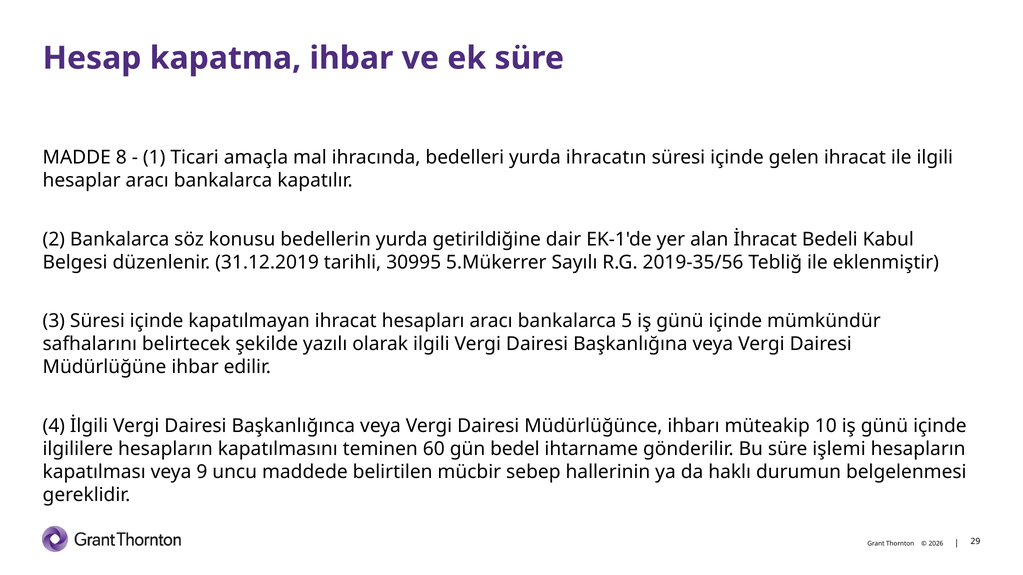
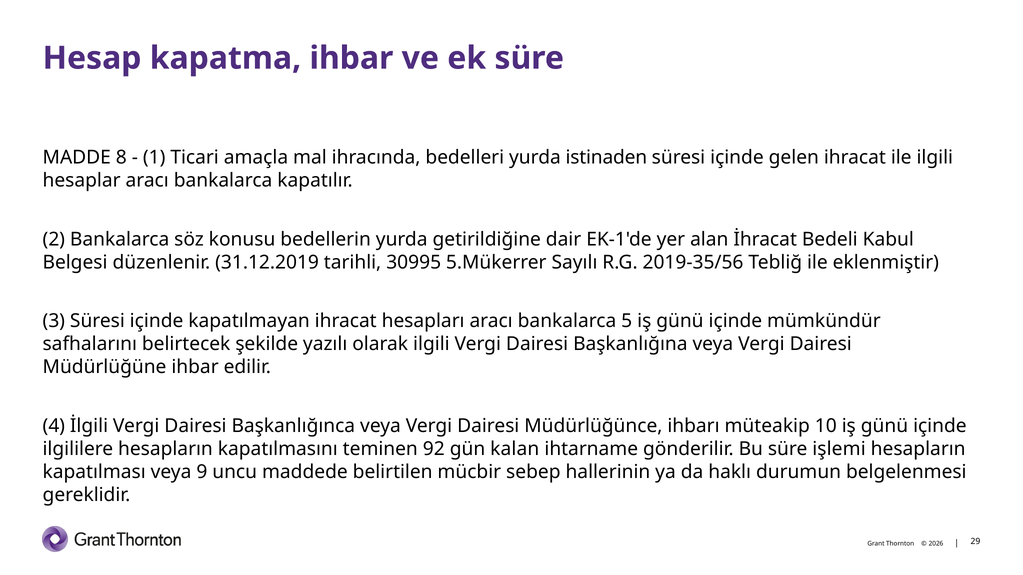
ihracatın: ihracatın -> istinaden
60: 60 -> 92
bedel: bedel -> kalan
